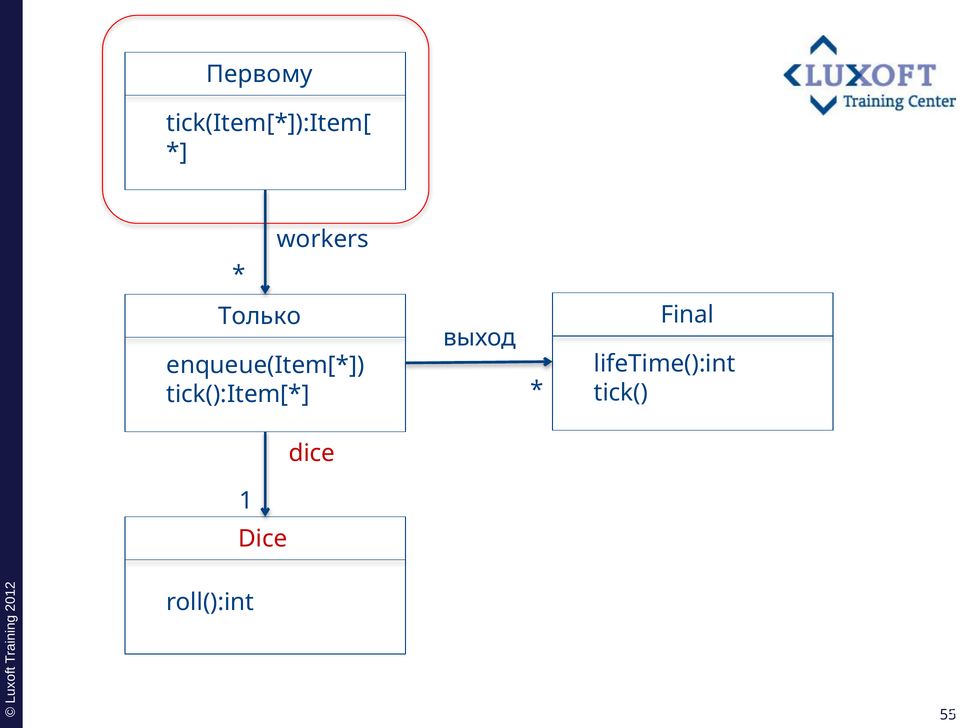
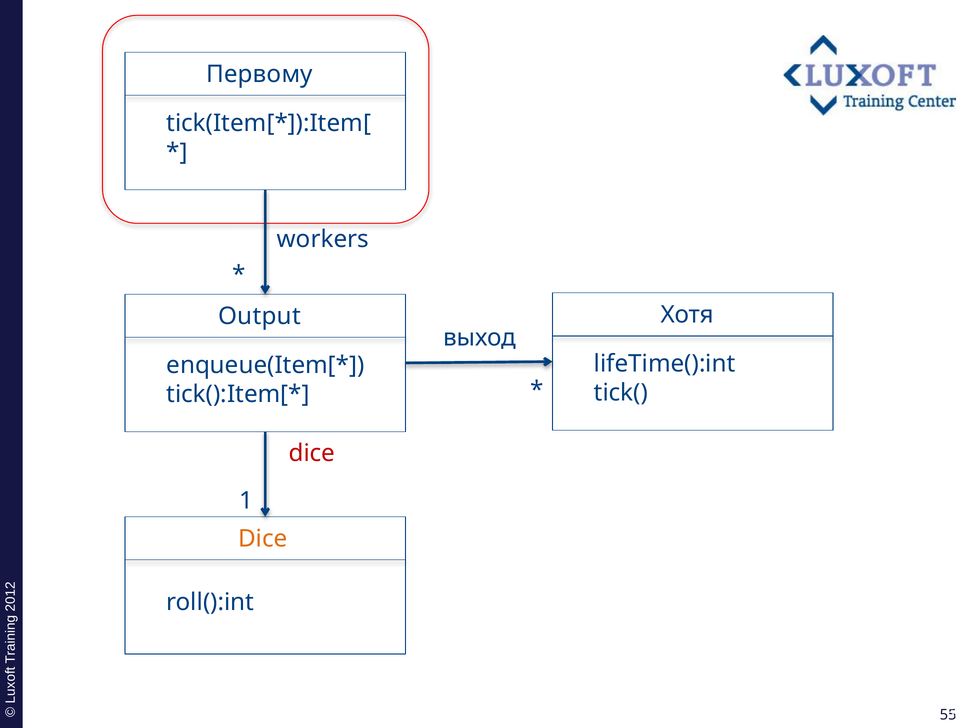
Final: Final -> Хотя
Только: Только -> Output
Dice at (263, 539) colour: red -> orange
